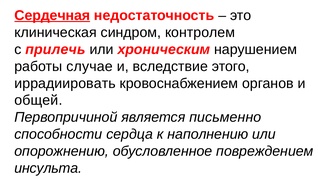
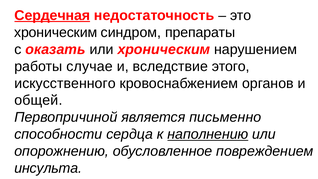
клиническая at (56, 32): клиническая -> хроническим
контролем: контролем -> препараты
прилечь: прилечь -> оказать
иррадиировать: иррадиировать -> искусственного
наполнению underline: none -> present
